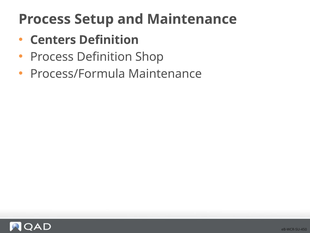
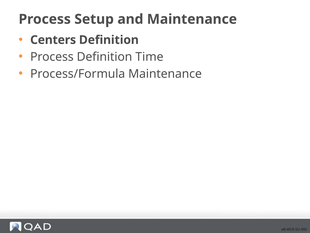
Shop: Shop -> Time
